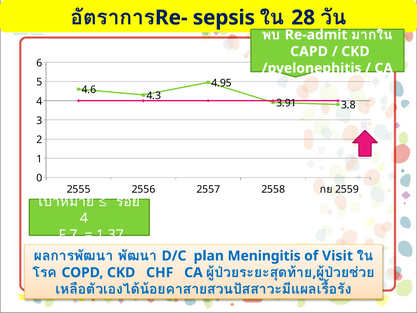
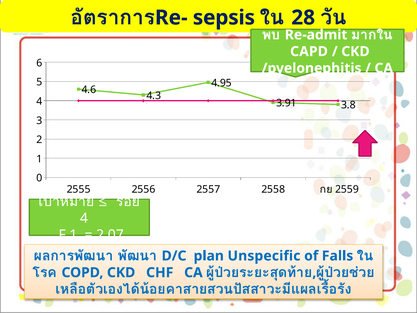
F 7: 7 -> 1
1.37: 1.37 -> 2.07
Meningitis: Meningitis -> Unspecific
Visit: Visit -> Falls
